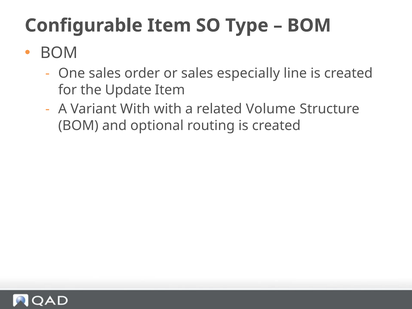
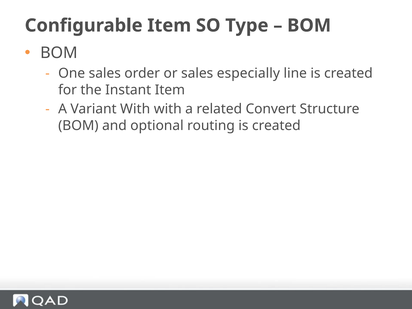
Update: Update -> Instant
Volume: Volume -> Convert
